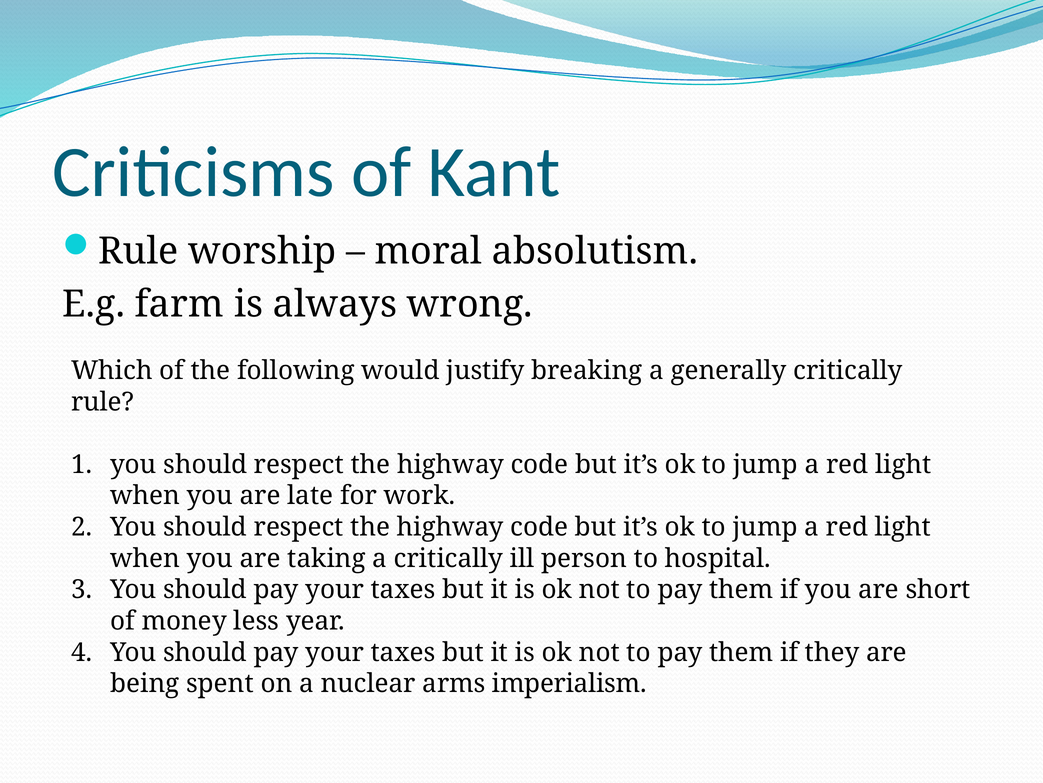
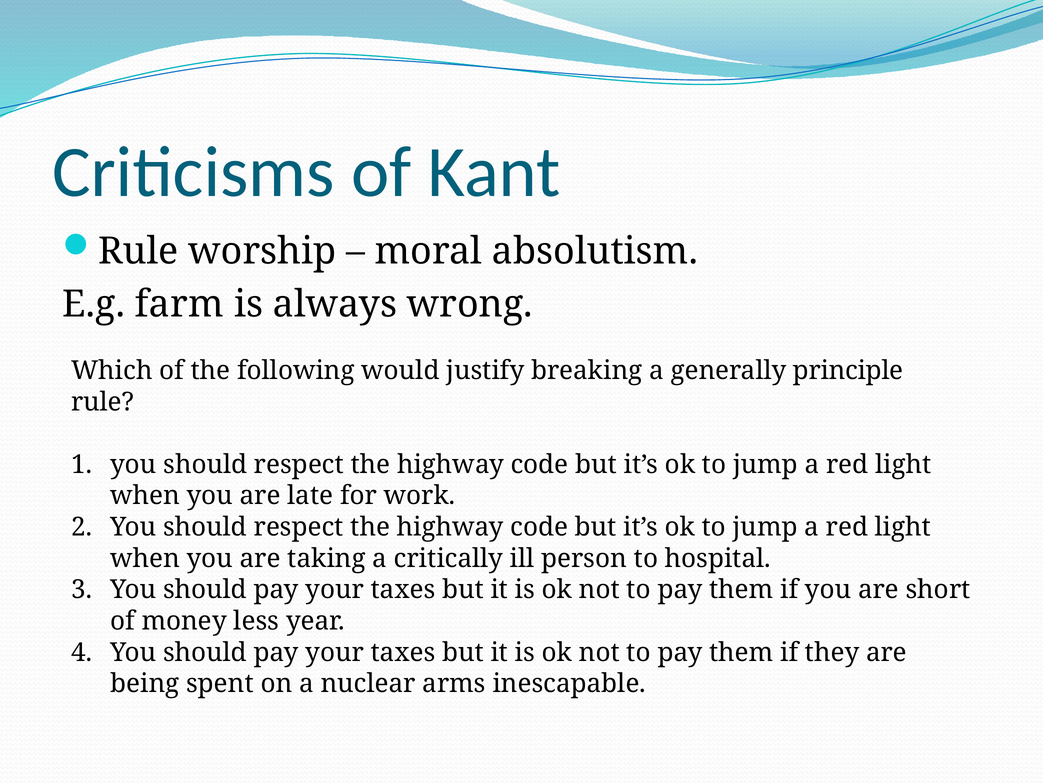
generally critically: critically -> principle
imperialism: imperialism -> inescapable
